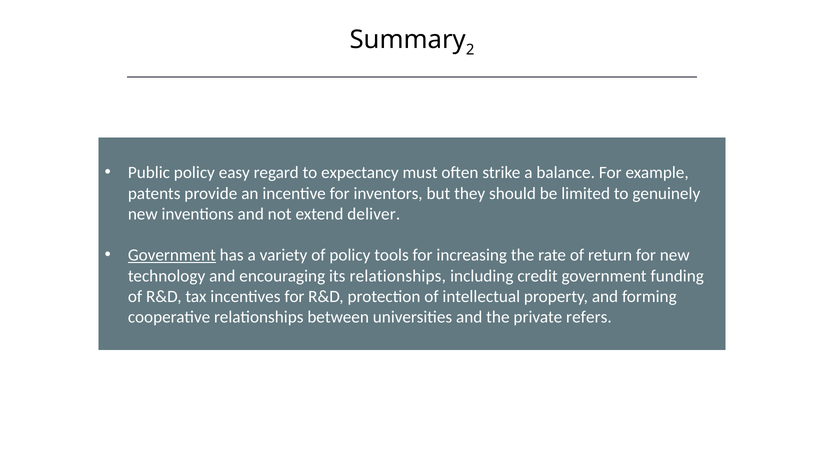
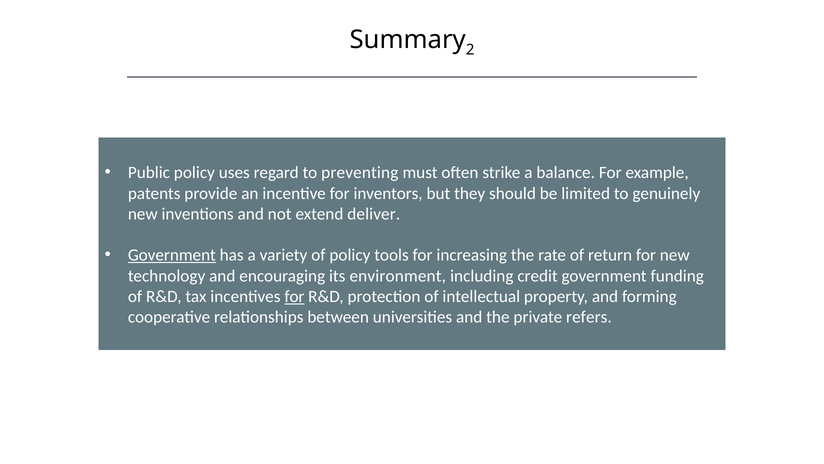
easy: easy -> uses
expectancy: expectancy -> preventing
its relationships: relationships -> environment
for at (294, 296) underline: none -> present
